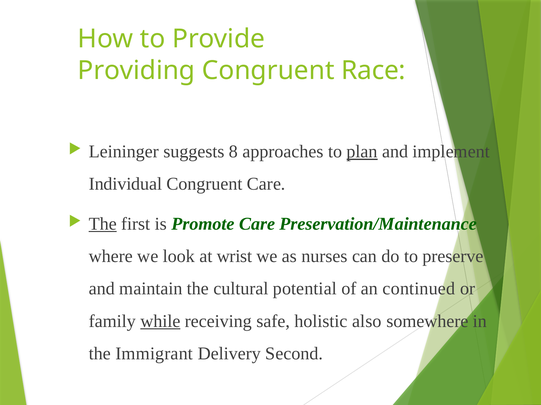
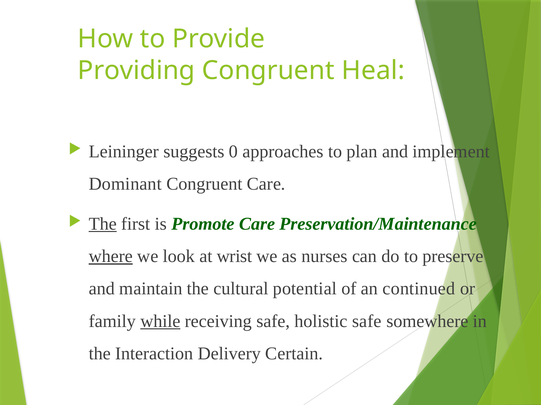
Race: Race -> Heal
8: 8 -> 0
plan underline: present -> none
Individual: Individual -> Dominant
where underline: none -> present
holistic also: also -> safe
Immigrant: Immigrant -> Interaction
Second: Second -> Certain
